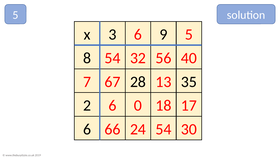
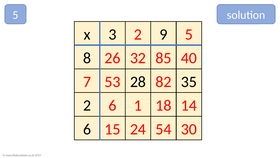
3 6: 6 -> 2
8 54: 54 -> 26
56: 56 -> 85
67: 67 -> 53
13: 13 -> 82
0: 0 -> 1
17: 17 -> 14
66: 66 -> 15
